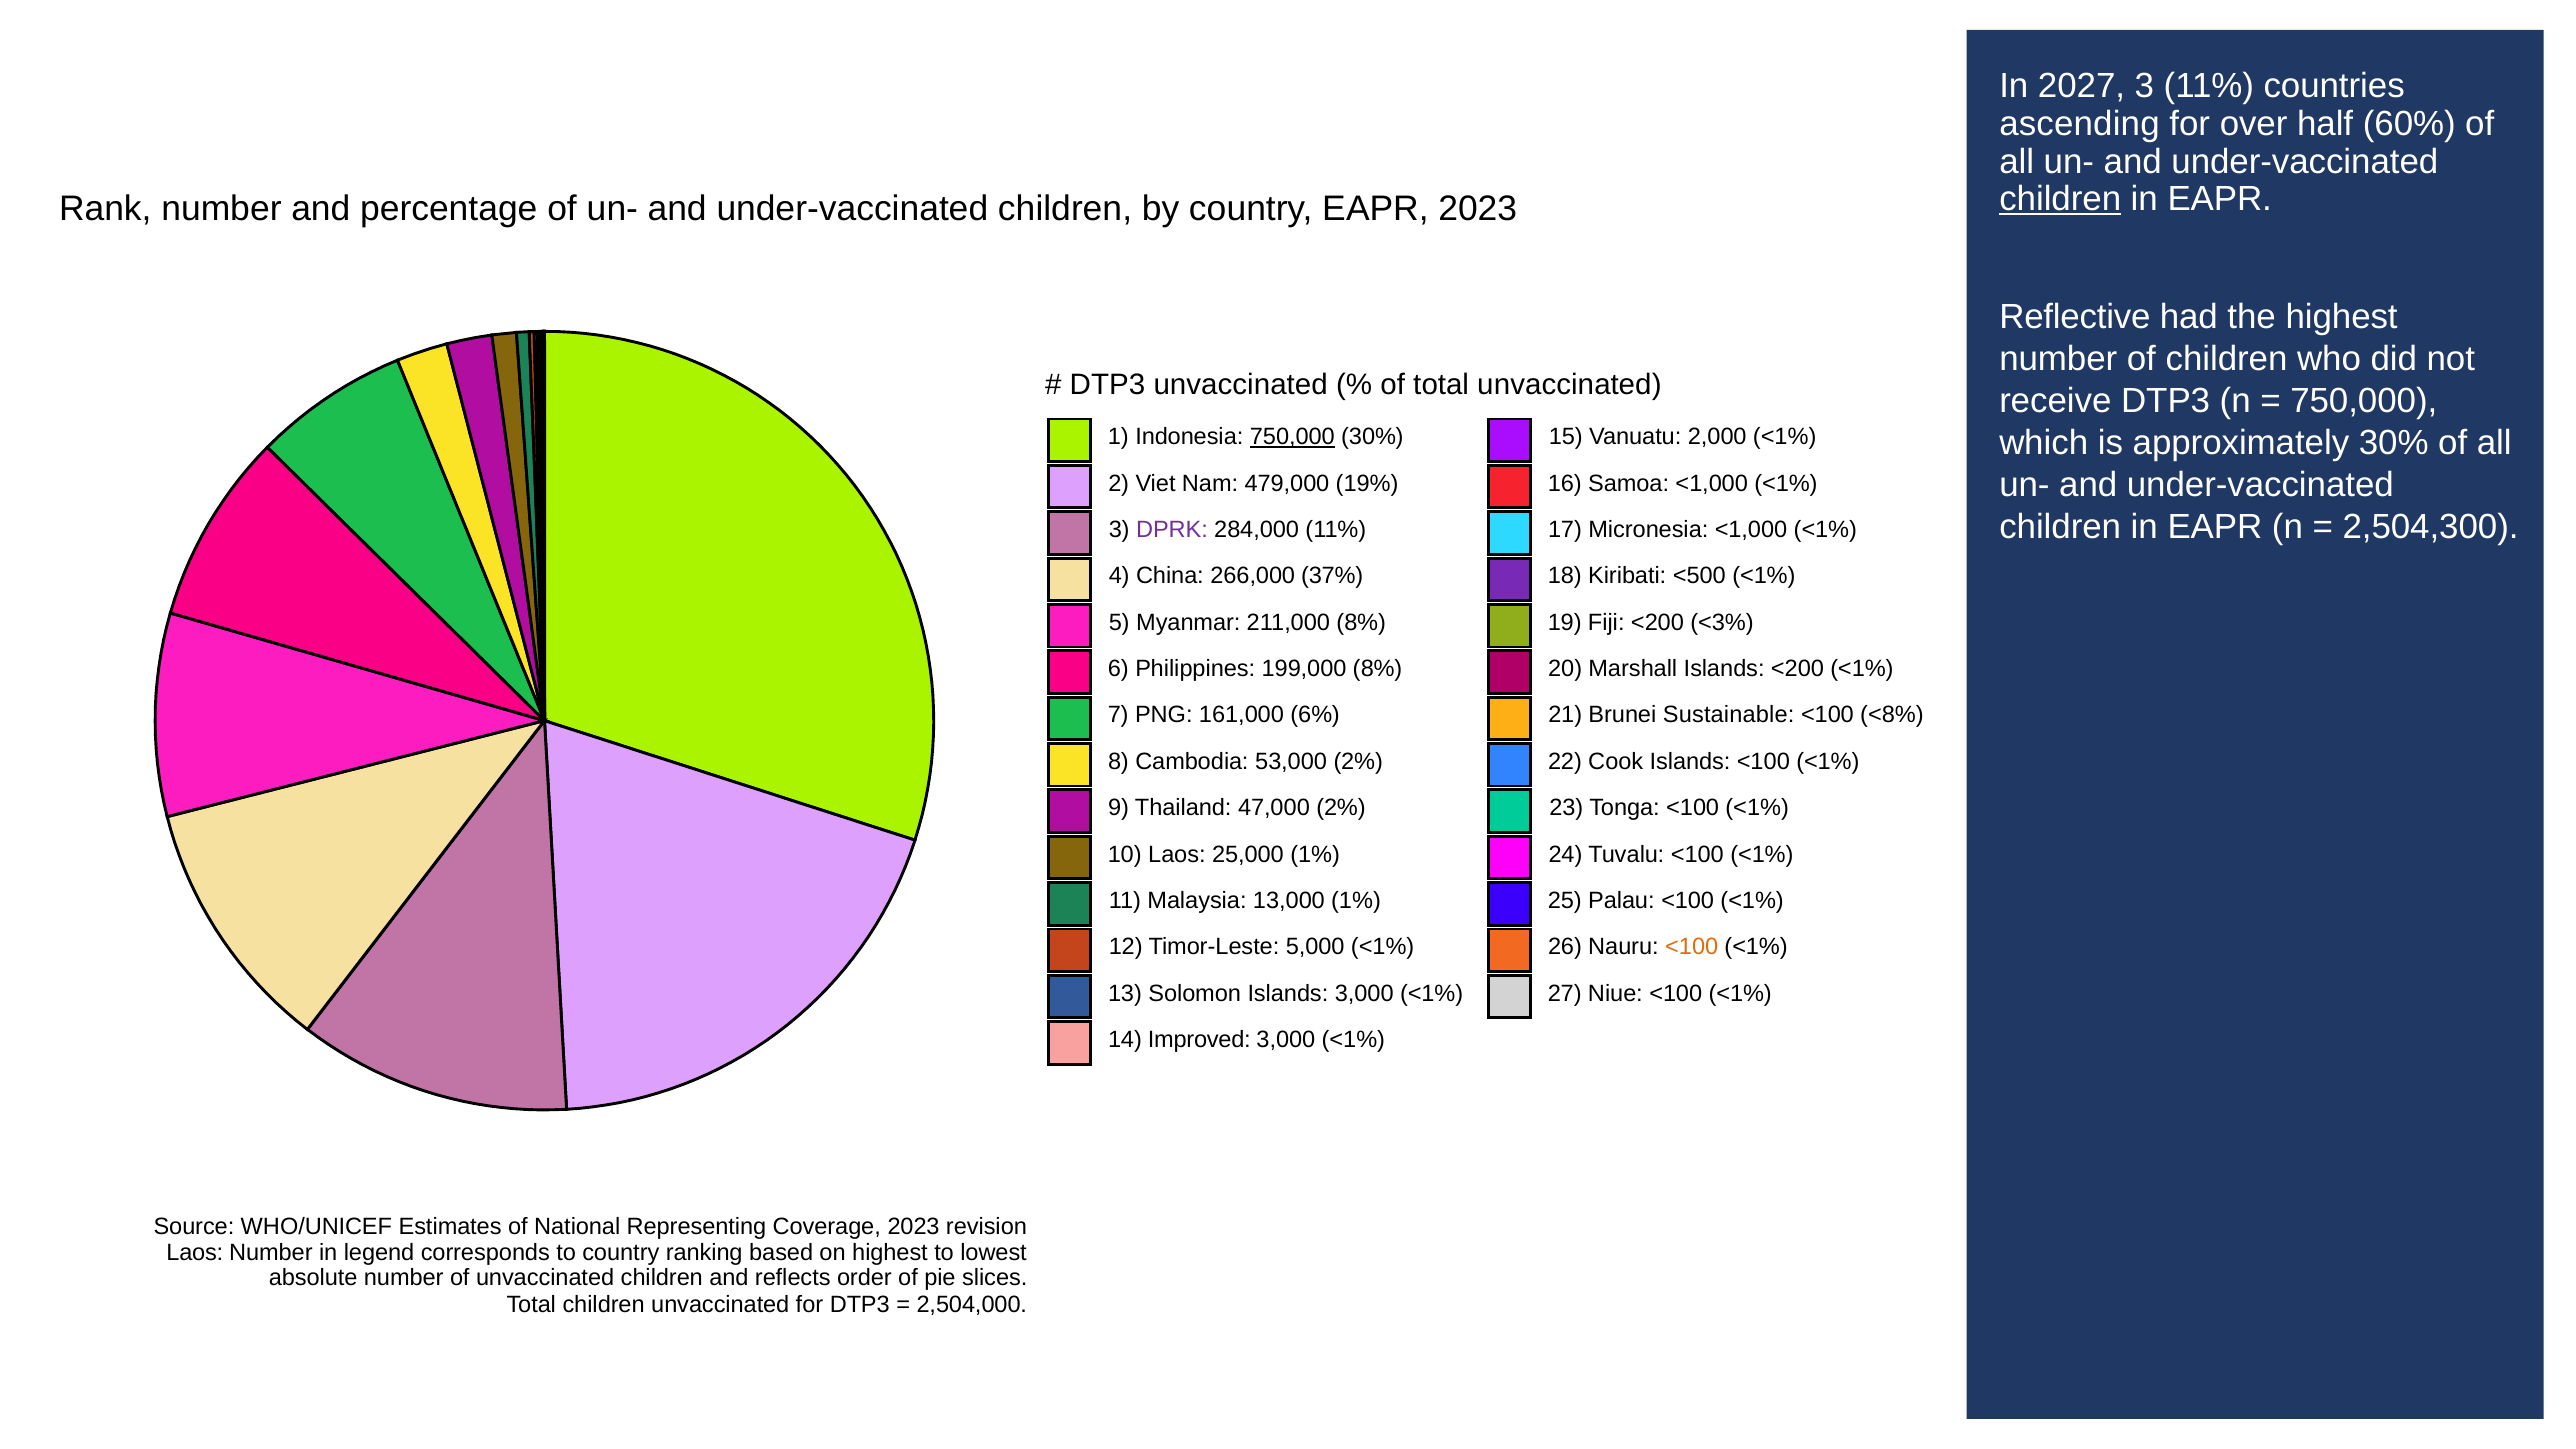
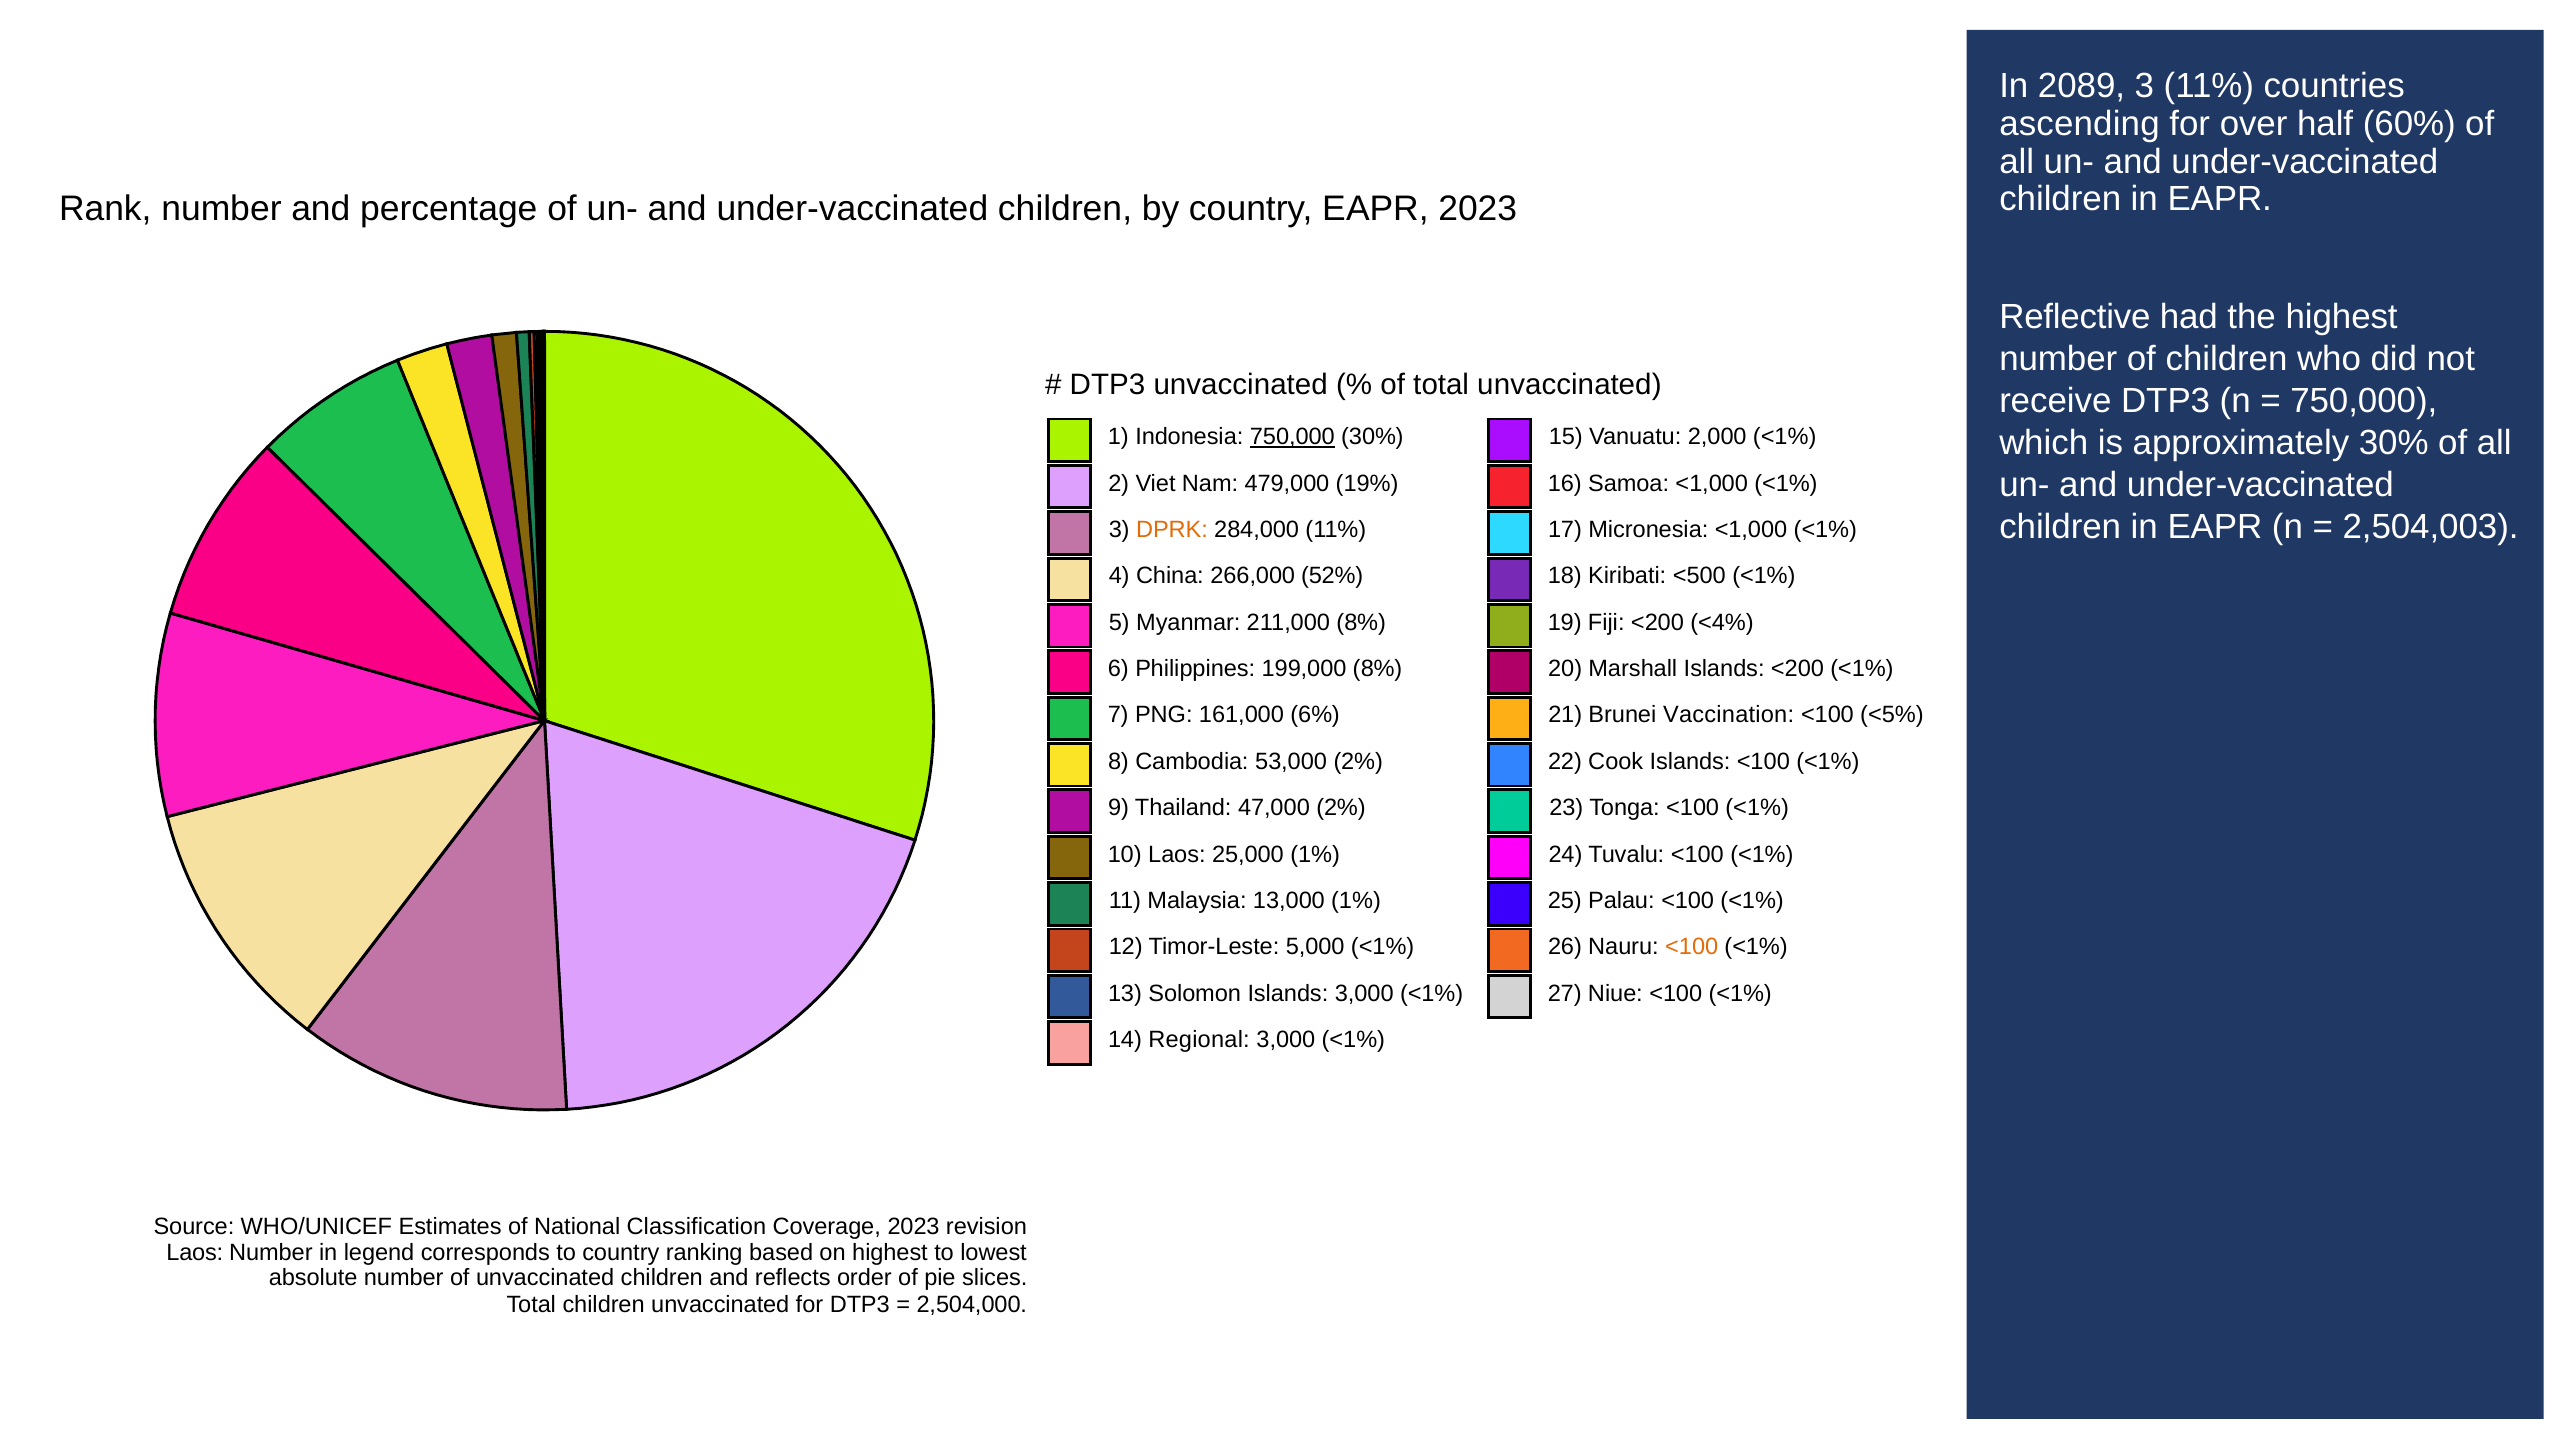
2027: 2027 -> 2089
children at (2060, 199) underline: present -> none
2,504,300: 2,504,300 -> 2,504,003
DPRK colour: purple -> orange
37%: 37% -> 52%
<3%: <3% -> <4%
Sustainable: Sustainable -> Vaccination
<8%: <8% -> <5%
Improved: Improved -> Regional
Representing: Representing -> Classification
